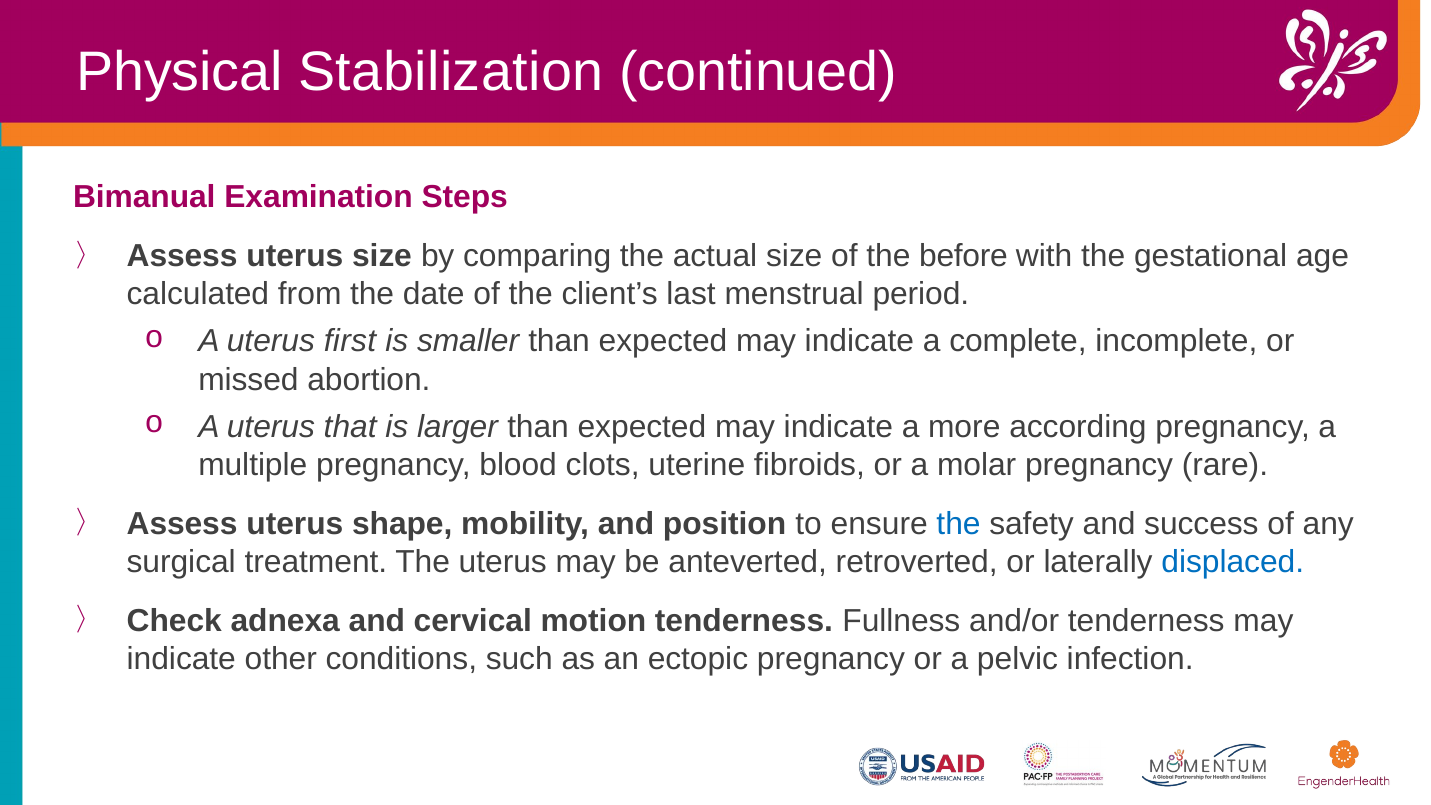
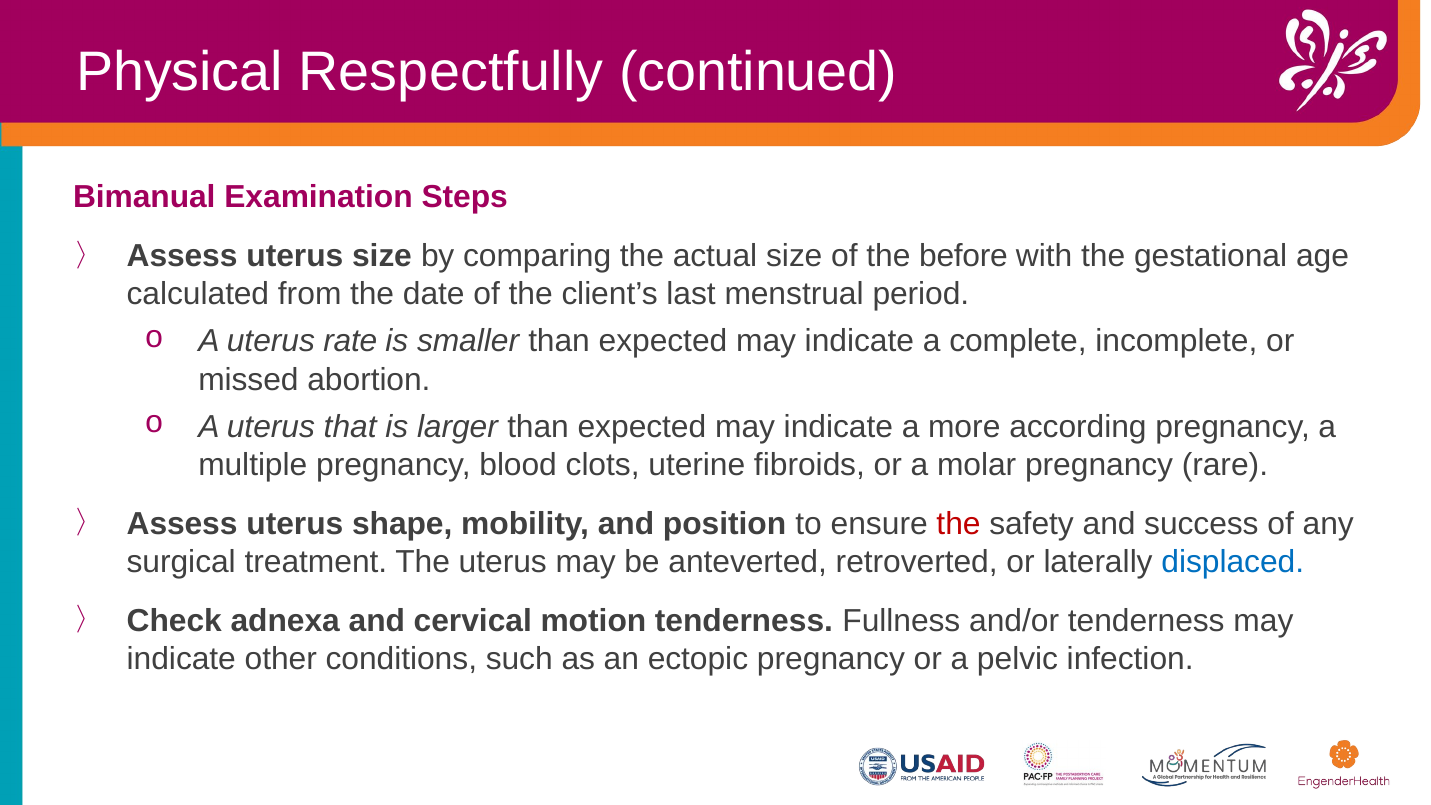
Stabilization: Stabilization -> Respectfully
first: first -> rate
the at (959, 524) colour: blue -> red
